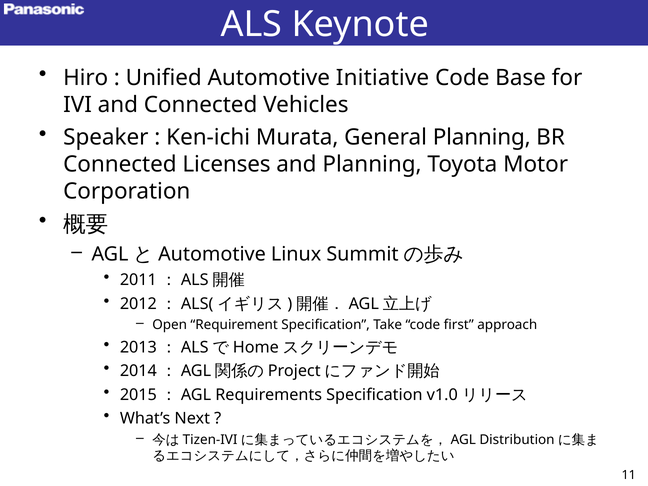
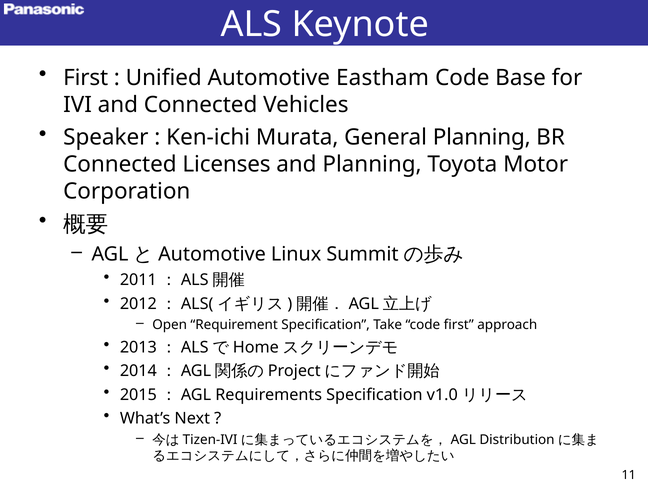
Hiro at (86, 78): Hiro -> First
Initiative: Initiative -> Eastham
